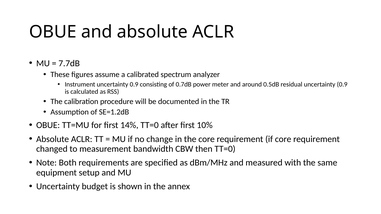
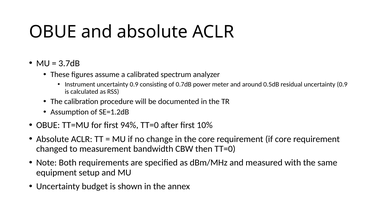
7.7dB: 7.7dB -> 3.7dB
14%: 14% -> 94%
